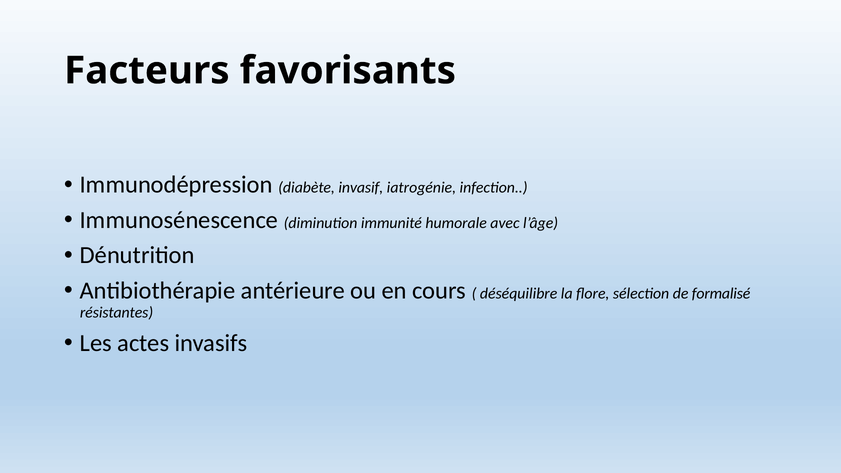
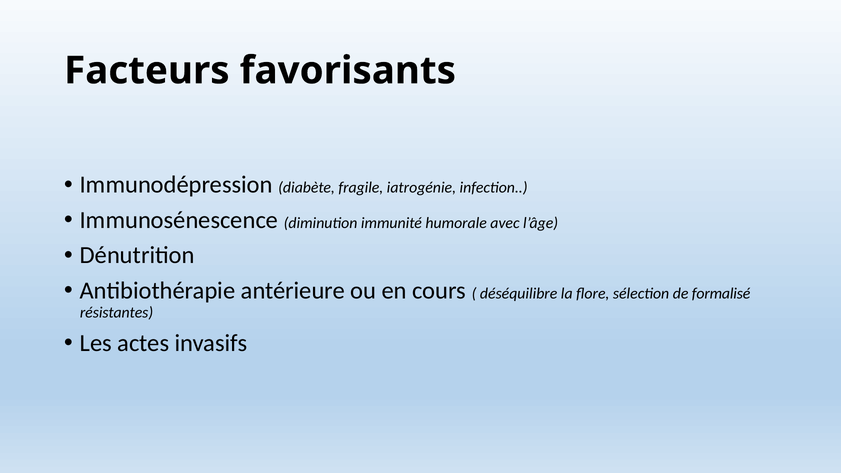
invasif: invasif -> fragile
